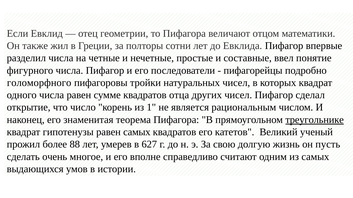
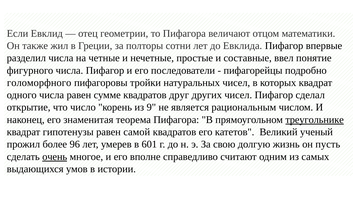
отца: отца -> друг
1: 1 -> 9
равен самых: самых -> самой
88: 88 -> 96
627: 627 -> 601
очень underline: none -> present
